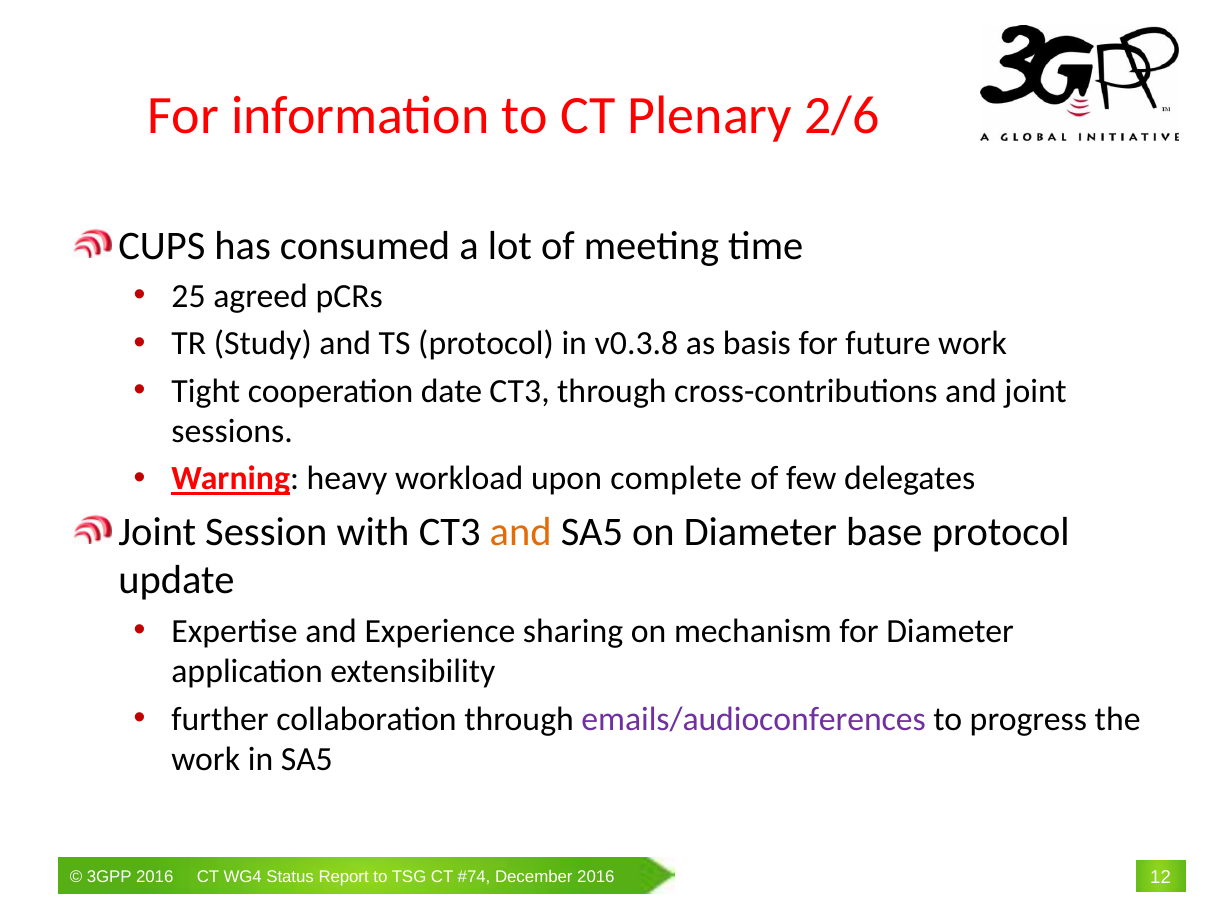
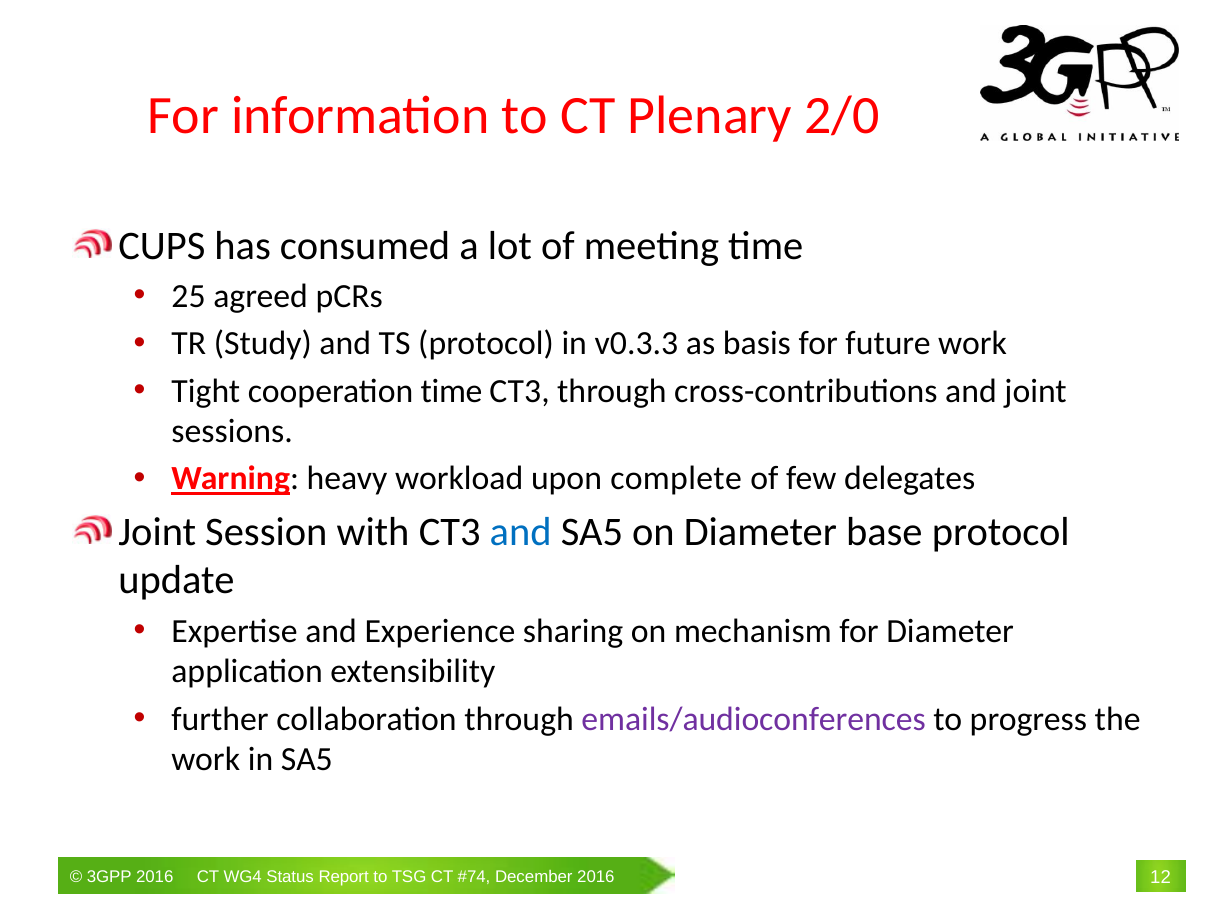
2/6: 2/6 -> 2/0
v0.3.8: v0.3.8 -> v0.3.3
cooperation date: date -> time
and at (521, 532) colour: orange -> blue
